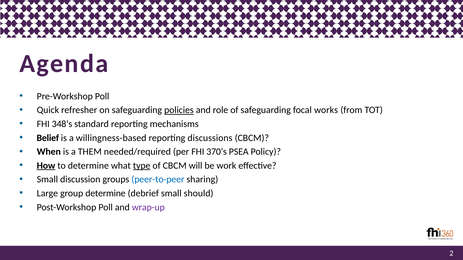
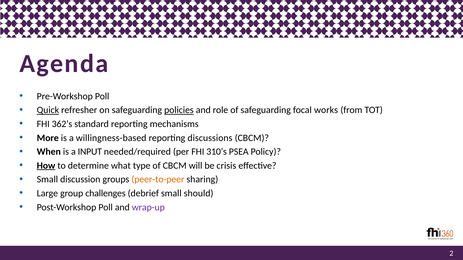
Quick underline: none -> present
348’s: 348’s -> 362’s
Belief: Belief -> More
THEM: THEM -> INPUT
370’s: 370’s -> 310’s
type underline: present -> none
work: work -> crisis
peer-to-peer colour: blue -> orange
group determine: determine -> challenges
